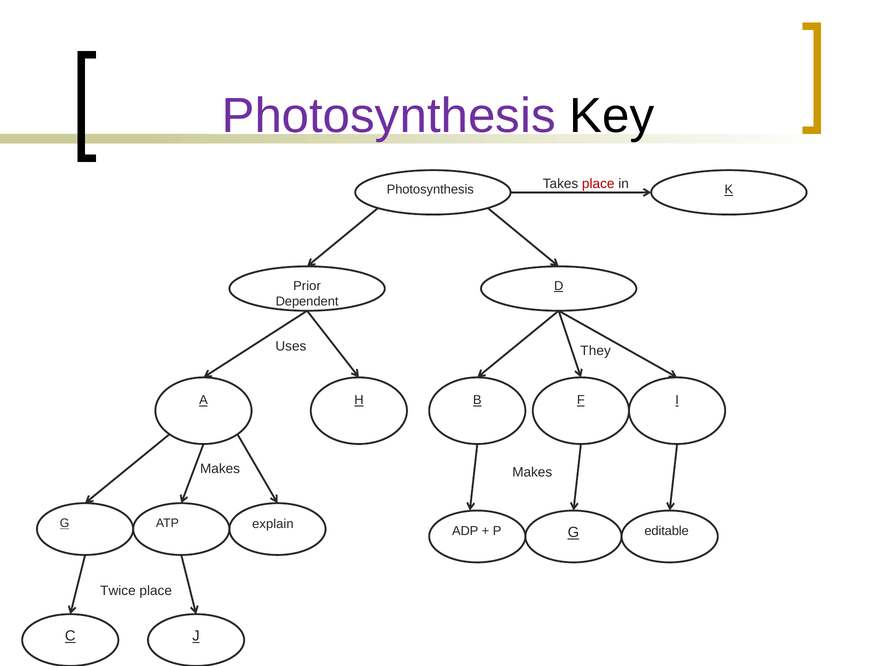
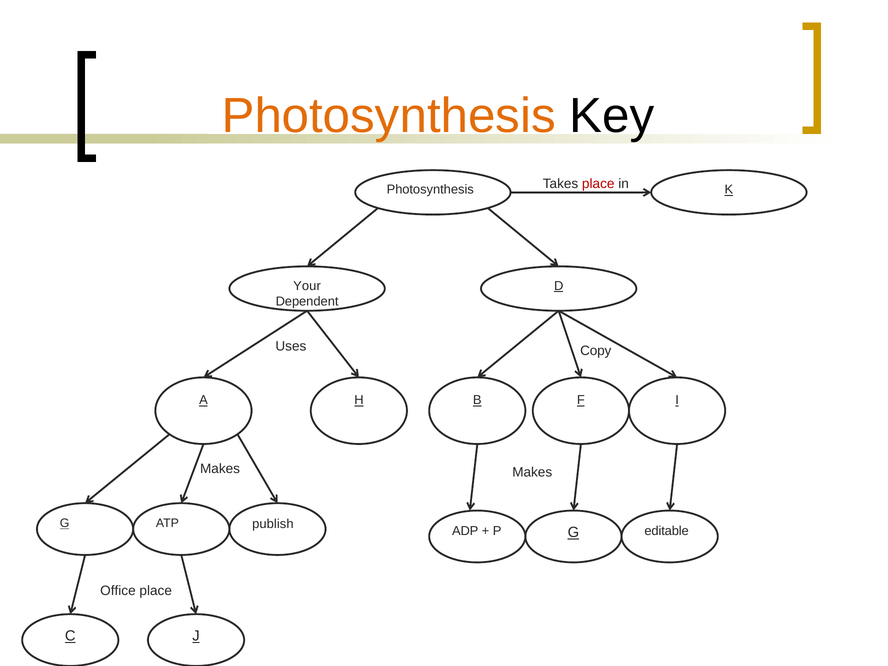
Photosynthesis at (389, 116) colour: purple -> orange
Prior: Prior -> Your
They: They -> Copy
explain: explain -> publish
Twice: Twice -> Office
